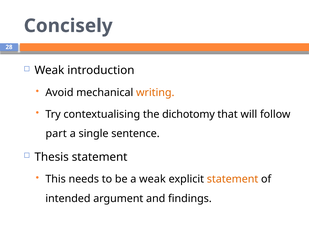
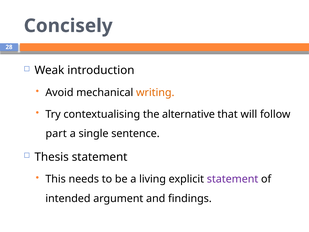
dichotomy: dichotomy -> alternative
a weak: weak -> living
statement at (233, 179) colour: orange -> purple
